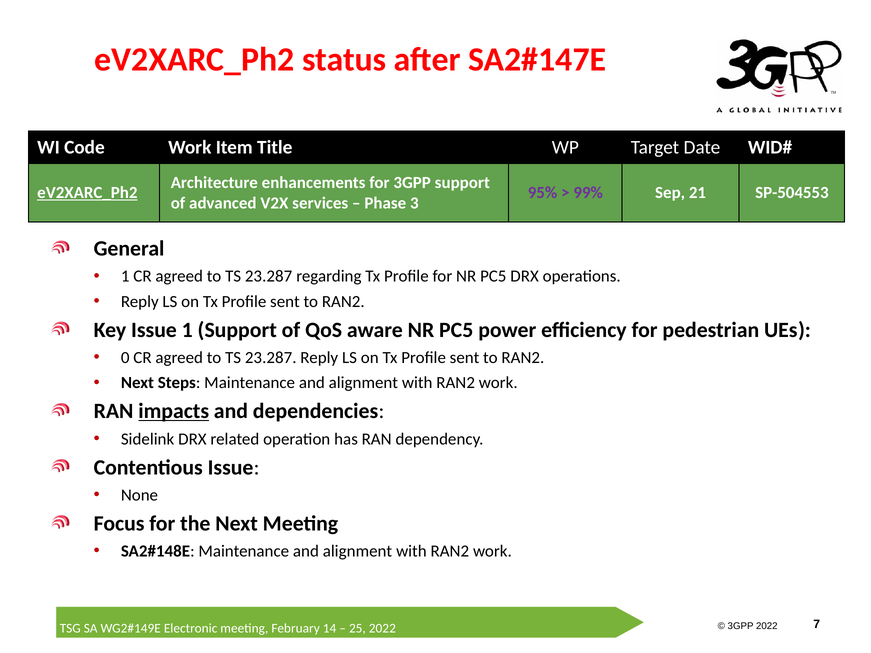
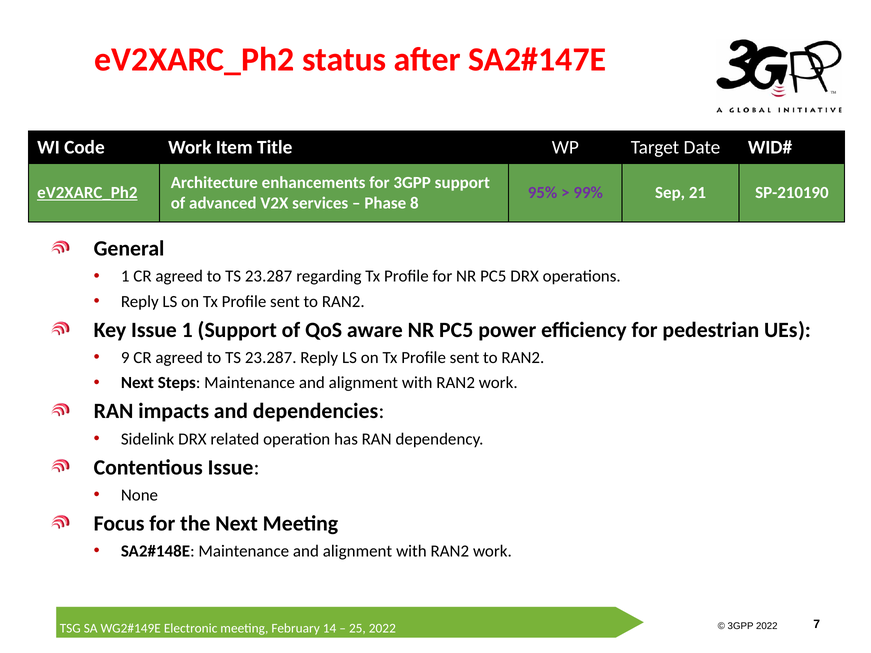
SP-504553: SP-504553 -> SP-210190
3: 3 -> 8
0: 0 -> 9
impacts underline: present -> none
